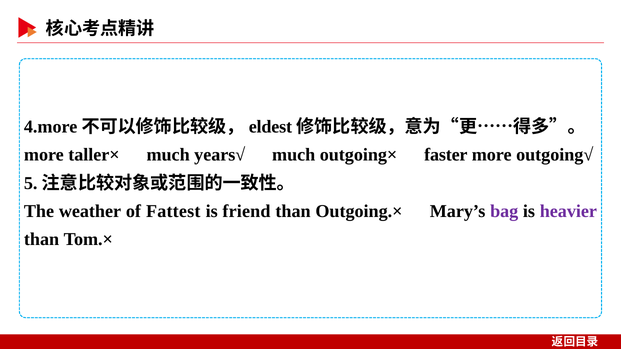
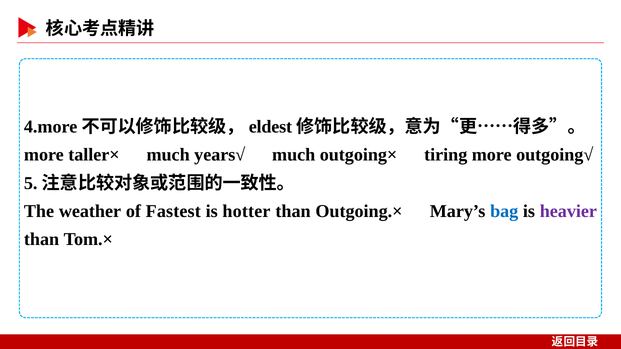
faster: faster -> tiring
Fattest: Fattest -> Fastest
friend: friend -> hotter
bag colour: purple -> blue
